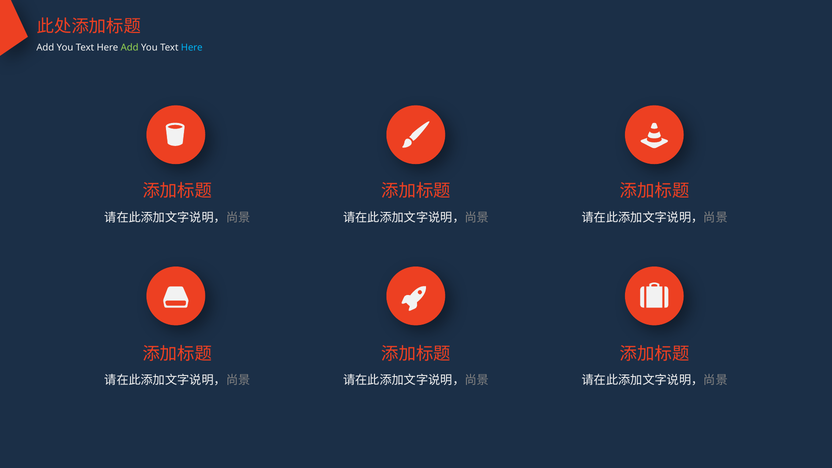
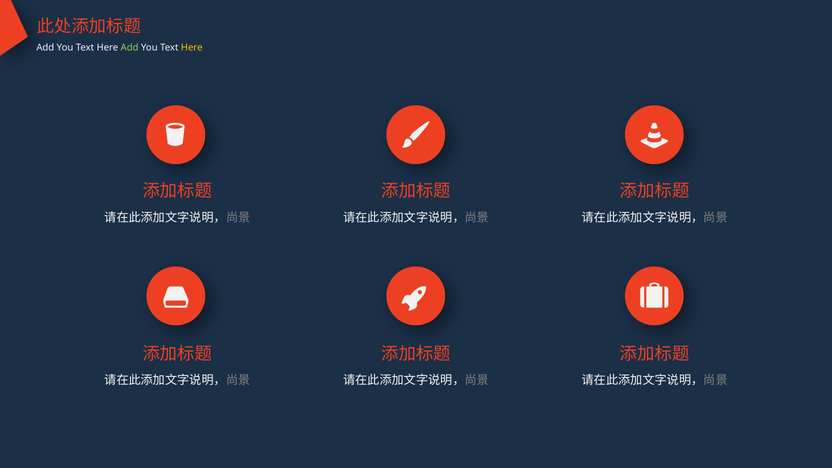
Here at (192, 48) colour: light blue -> yellow
